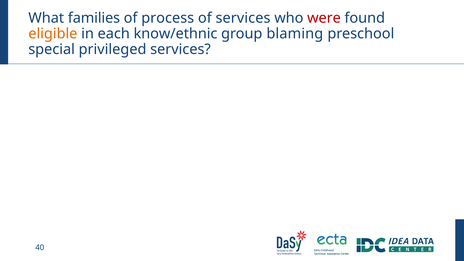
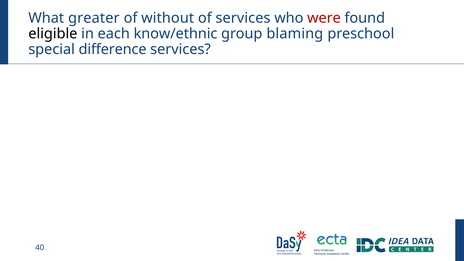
families: families -> greater
process: process -> without
eligible colour: orange -> black
privileged: privileged -> difference
